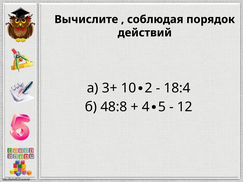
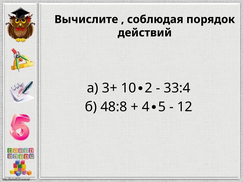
18:4: 18:4 -> 33:4
